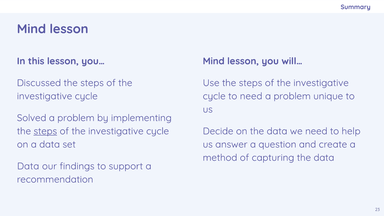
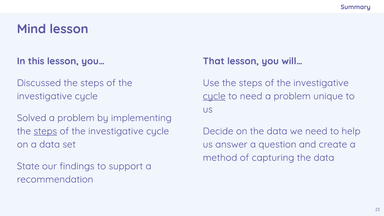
Mind at (214, 61): Mind -> That
cycle at (214, 96) underline: none -> present
Data at (28, 166): Data -> State
